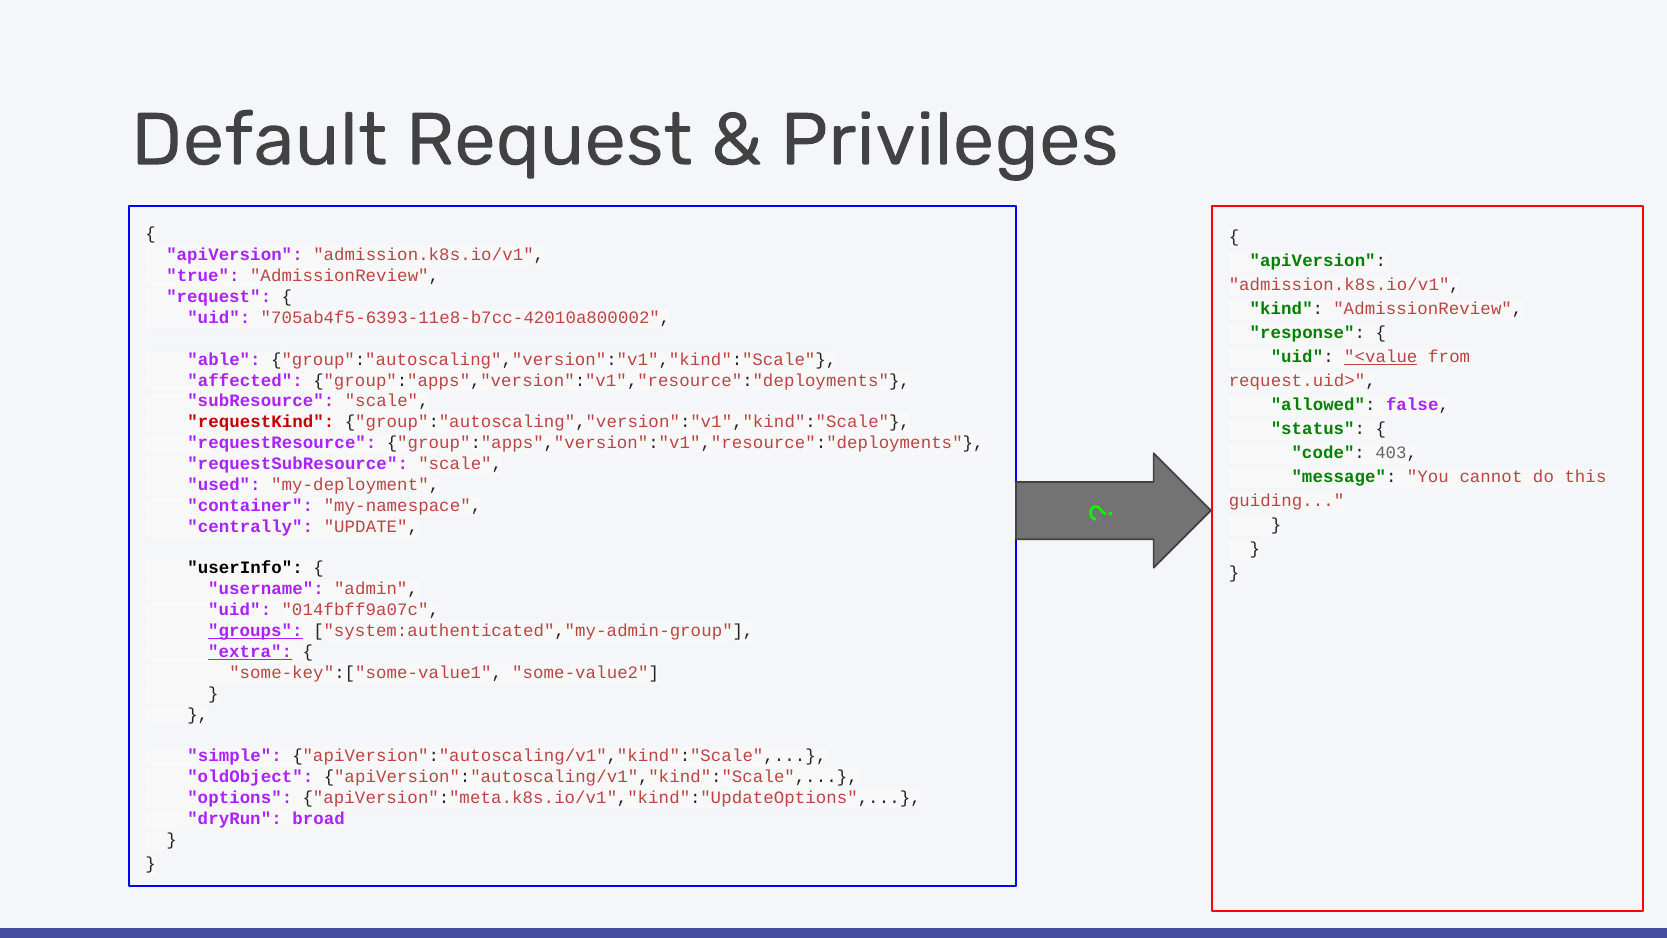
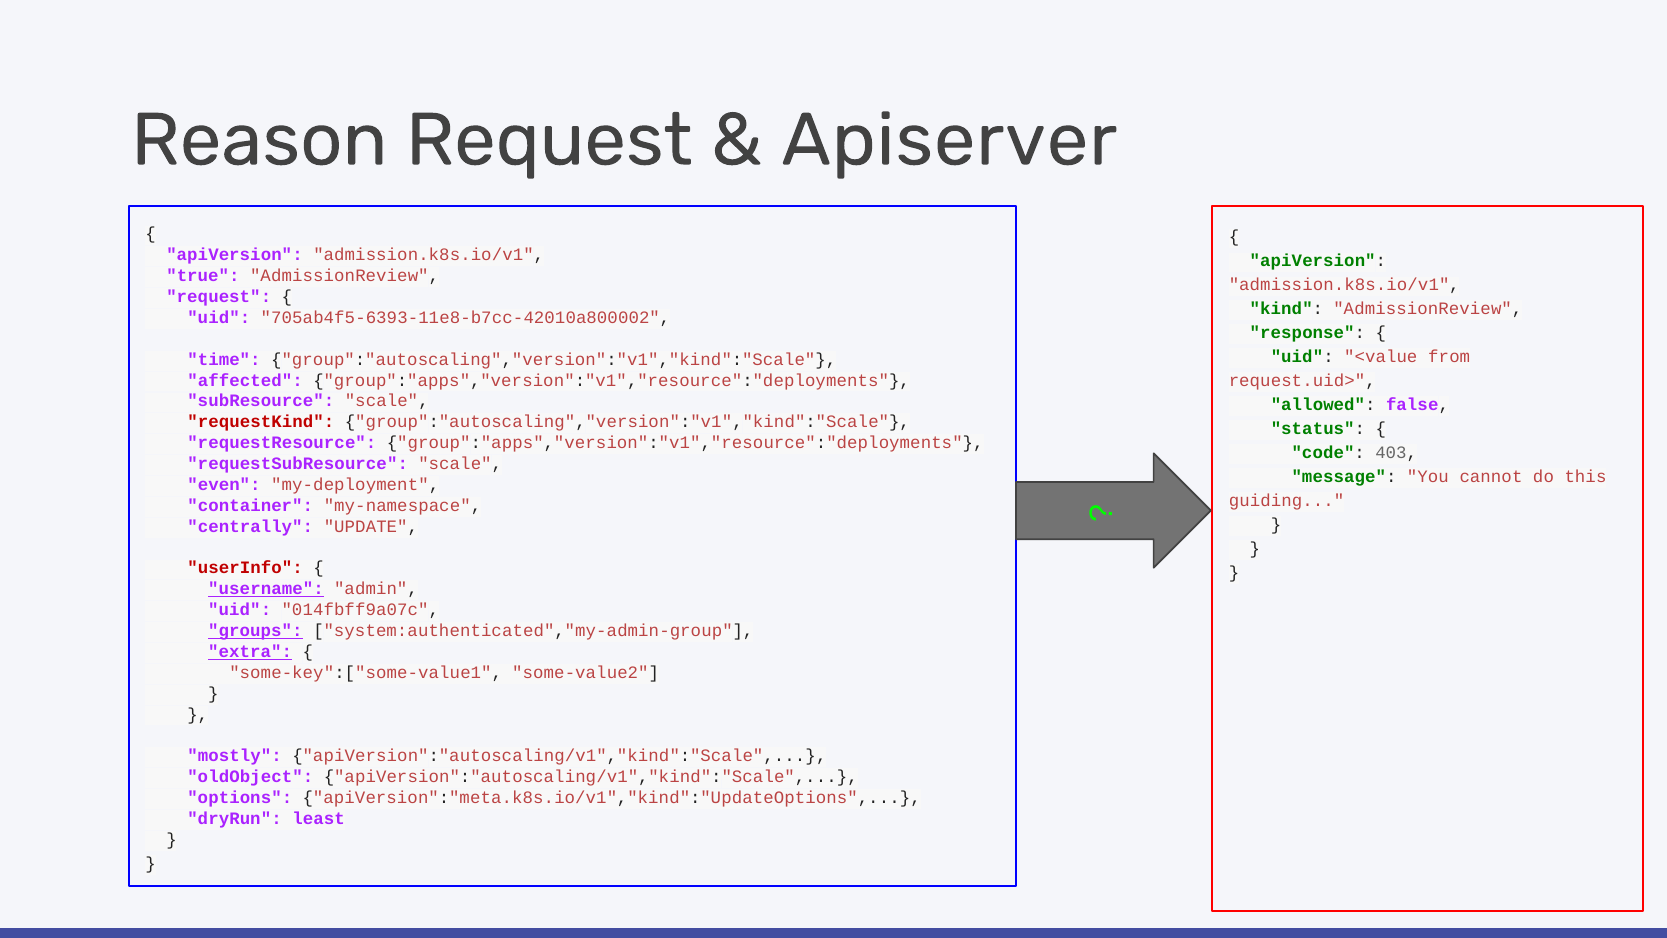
Default: Default -> Reason
Privileges: Privileges -> Apiserver
<value underline: present -> none
able: able -> time
used: used -> even
userInfo colour: black -> red
username underline: none -> present
simple: simple -> mostly
broad: broad -> least
